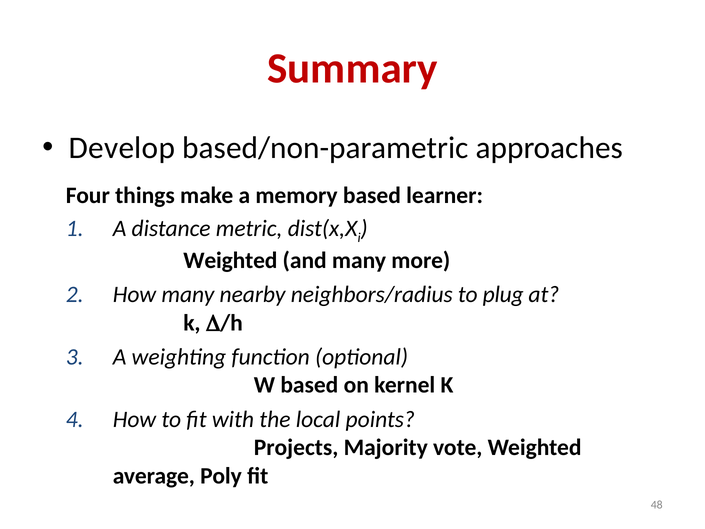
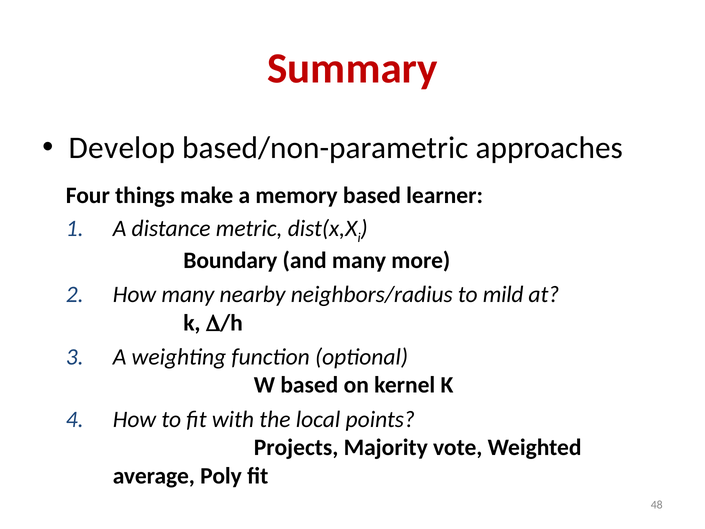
Weighted at (230, 260): Weighted -> Boundary
plug: plug -> mild
